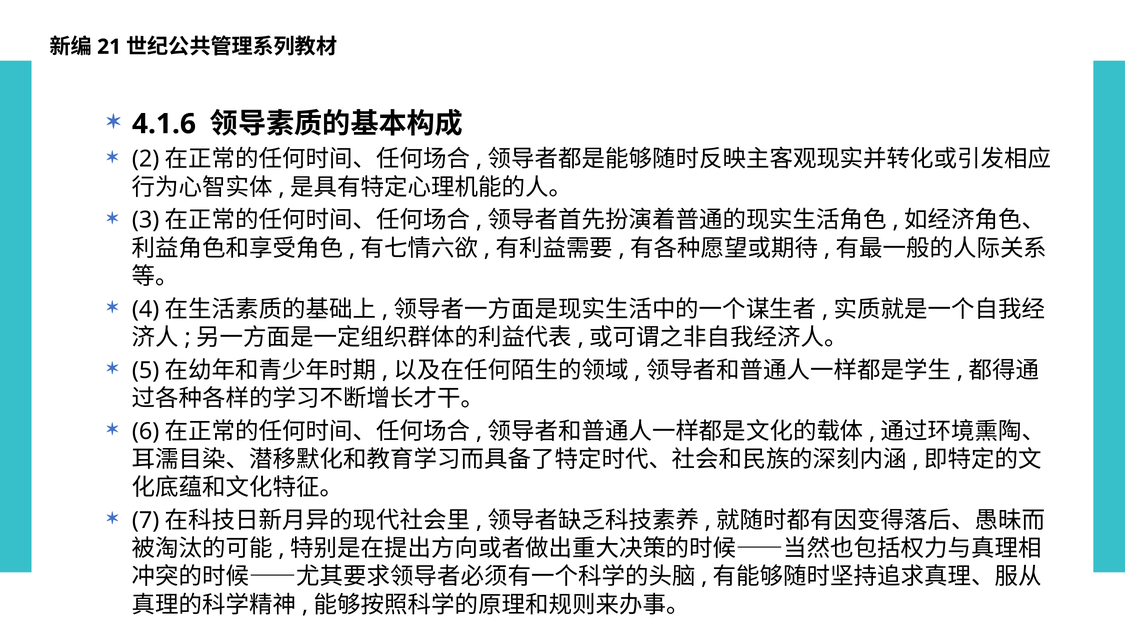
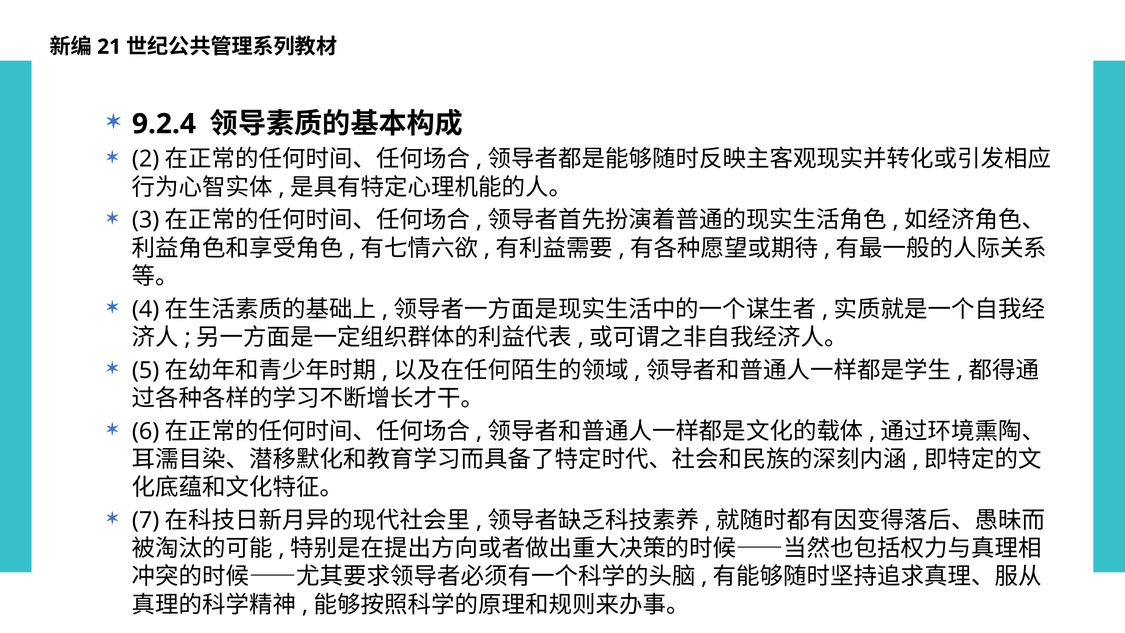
4.1.6: 4.1.6 -> 9.2.4
